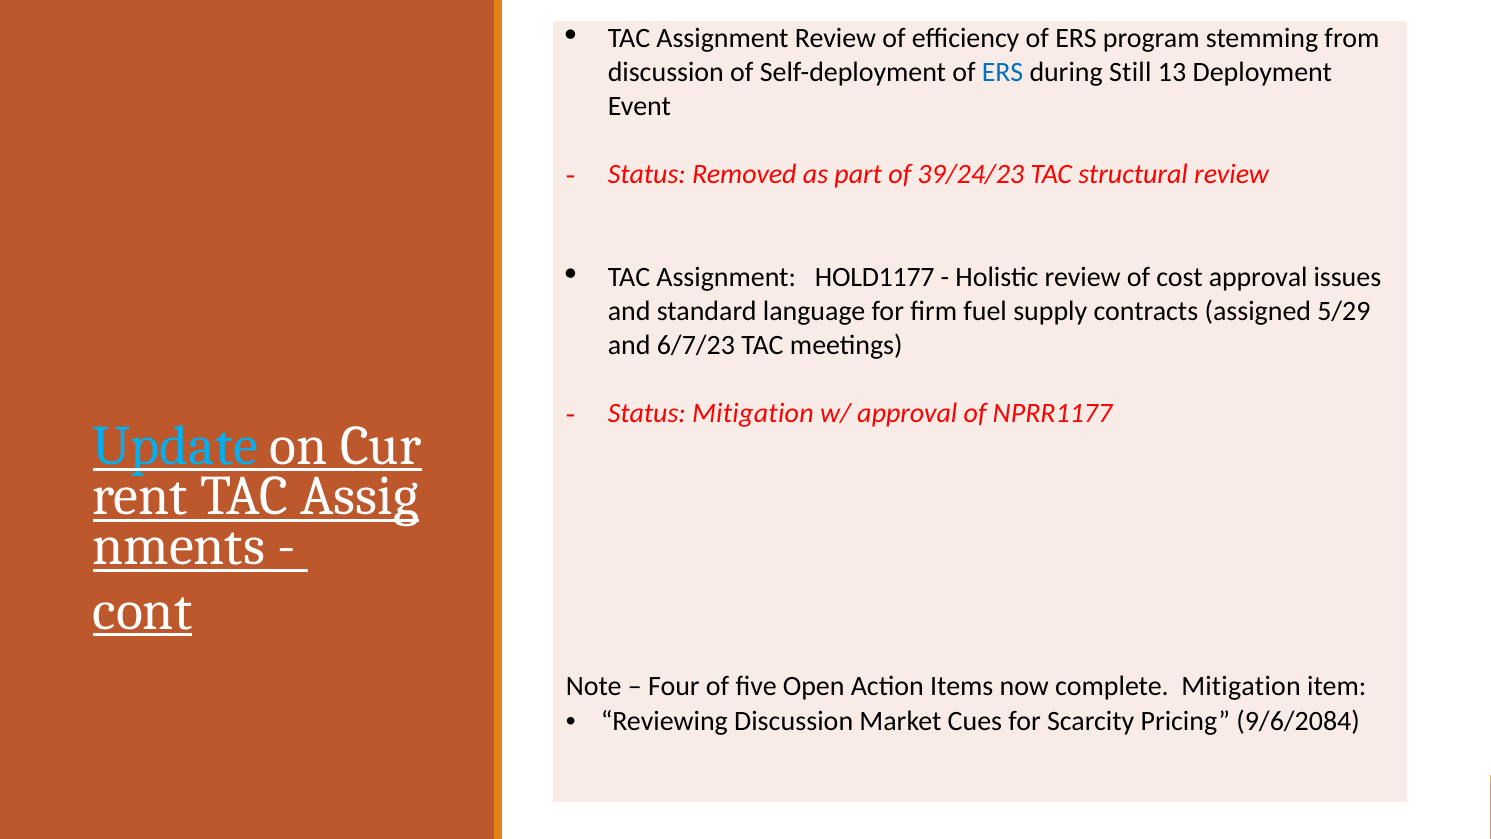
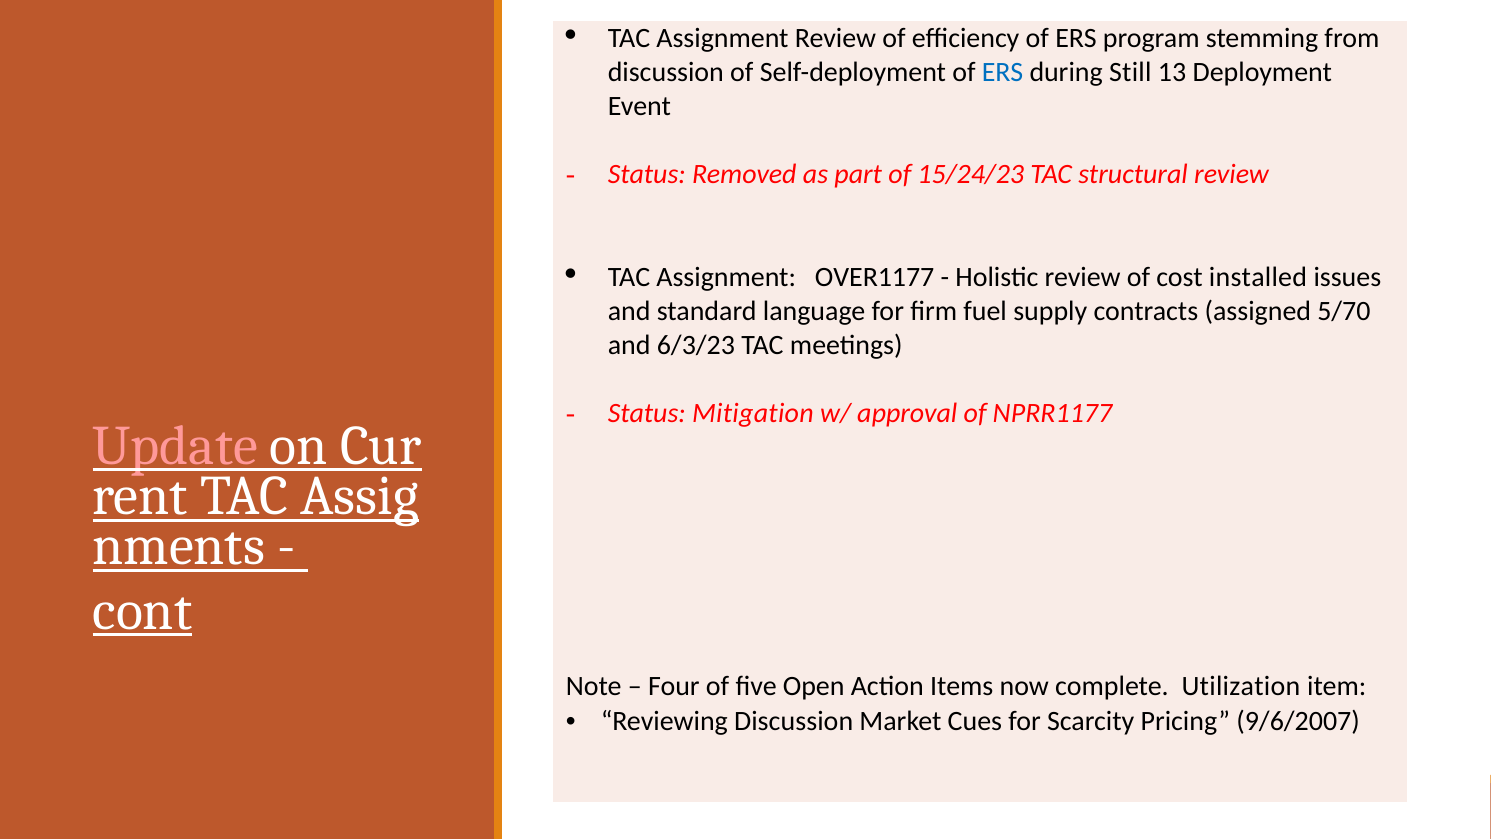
39/24/23: 39/24/23 -> 15/24/23
HOLD1177: HOLD1177 -> OVER1177
cost approval: approval -> installed
5/29: 5/29 -> 5/70
6/7/23: 6/7/23 -> 6/3/23
Update colour: light blue -> pink
complete Mitigation: Mitigation -> Utilization
9/6/2084: 9/6/2084 -> 9/6/2007
